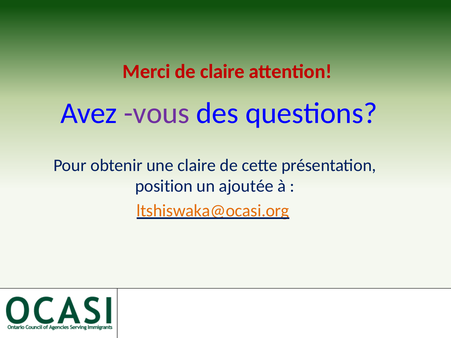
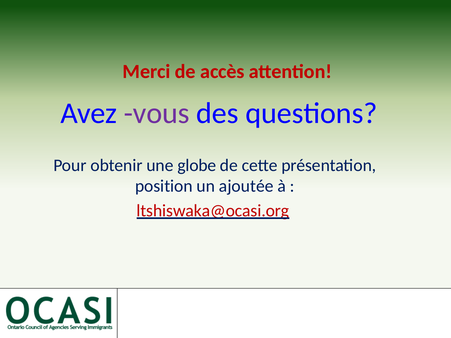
de claire: claire -> accès
une claire: claire -> globe
ltshiswaka@ocasi.org colour: orange -> red
